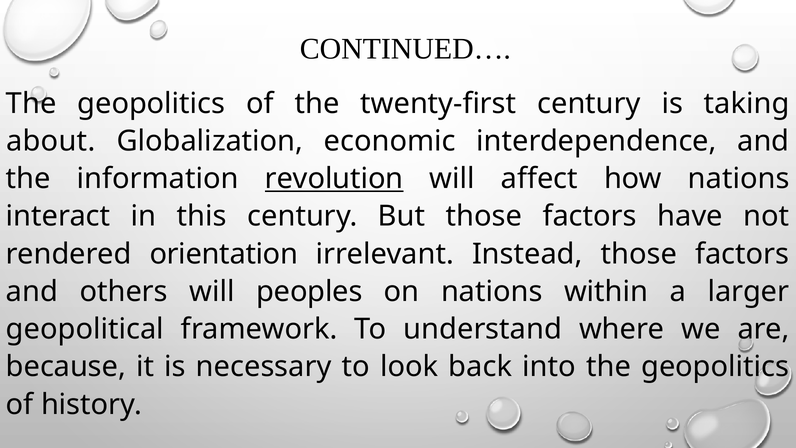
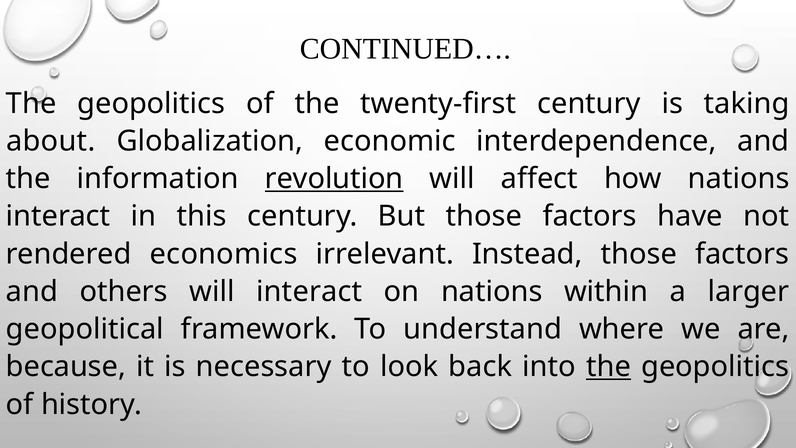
orientation: orientation -> economics
will peoples: peoples -> interact
the at (609, 367) underline: none -> present
